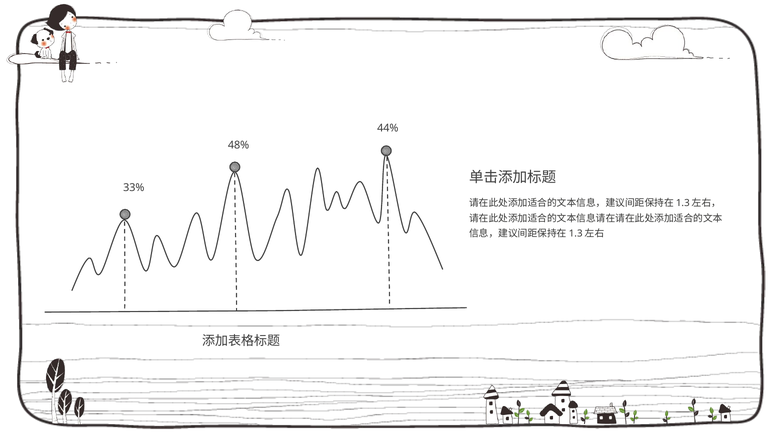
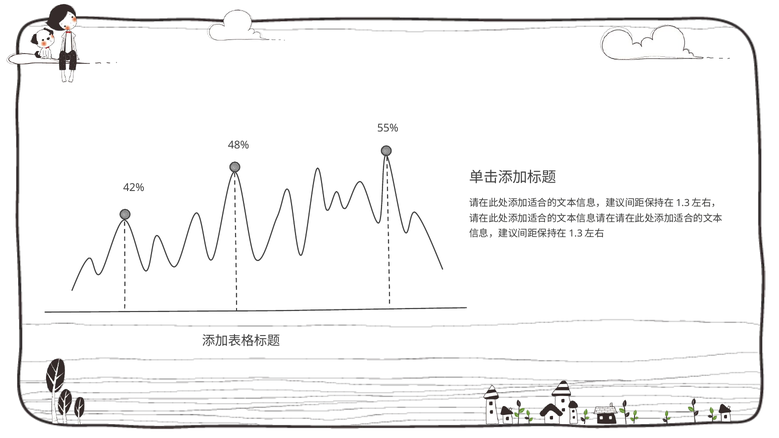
44%: 44% -> 55%
33%: 33% -> 42%
